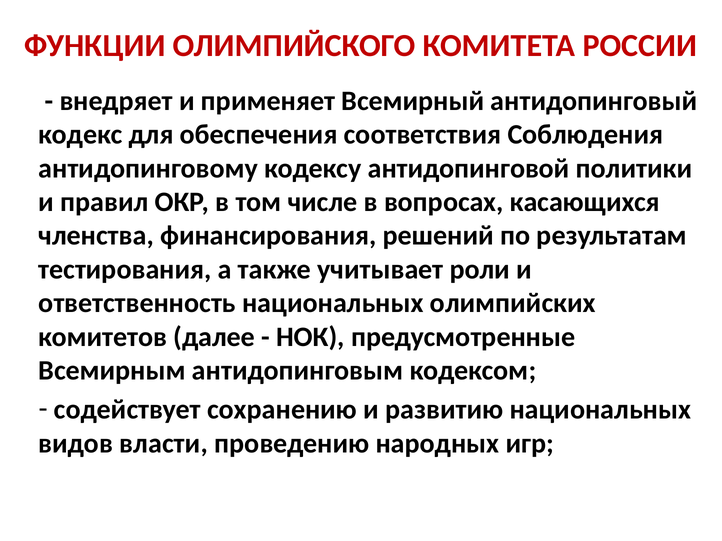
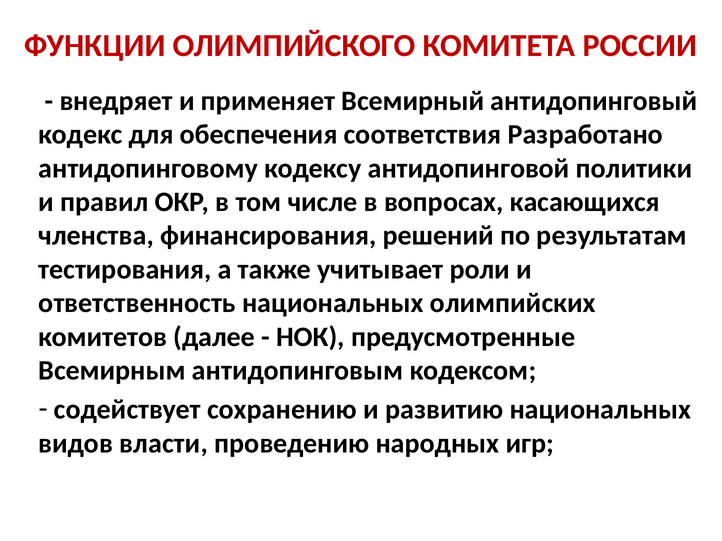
Соблюдения: Соблюдения -> Разработано
